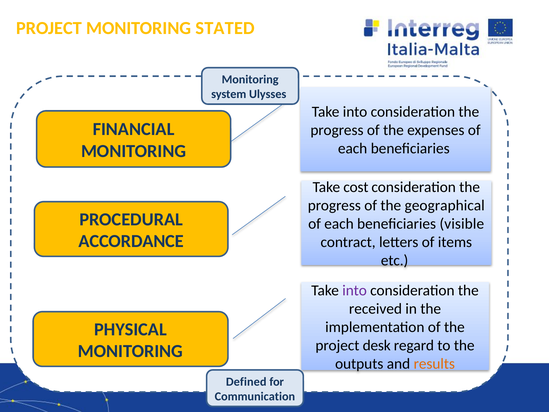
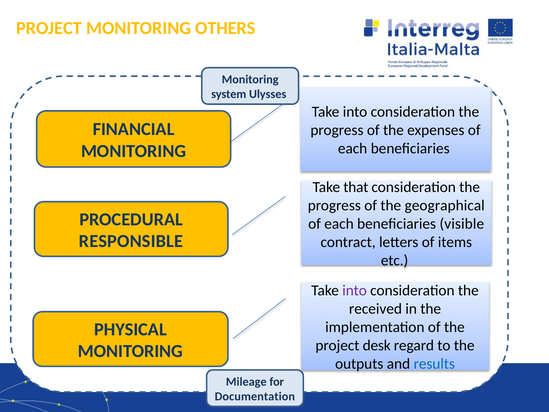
STATED: STATED -> OTHERS
cost: cost -> that
ACCORDANCE: ACCORDANCE -> RESPONSIBLE
results colour: orange -> blue
Defined: Defined -> Mileage
Communication: Communication -> Documentation
